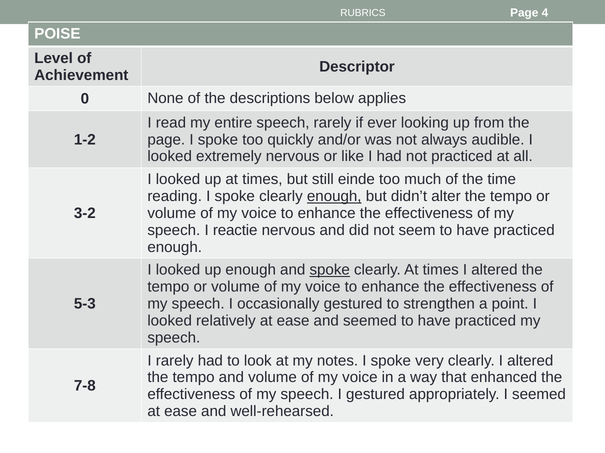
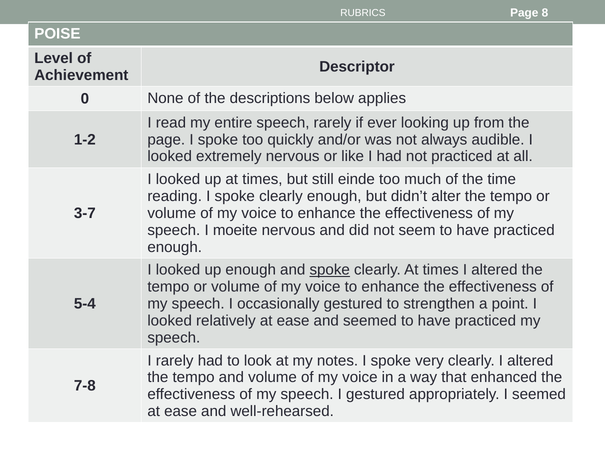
4: 4 -> 8
enough at (334, 197) underline: present -> none
3-2: 3-2 -> 3-7
reactie: reactie -> moeite
5-3: 5-3 -> 5-4
